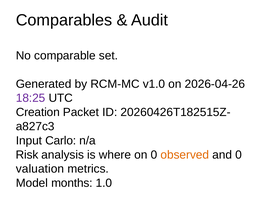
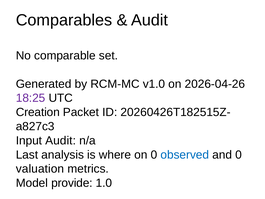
Input Carlo: Carlo -> Audit
Risk: Risk -> Last
observed colour: orange -> blue
months: months -> provide
